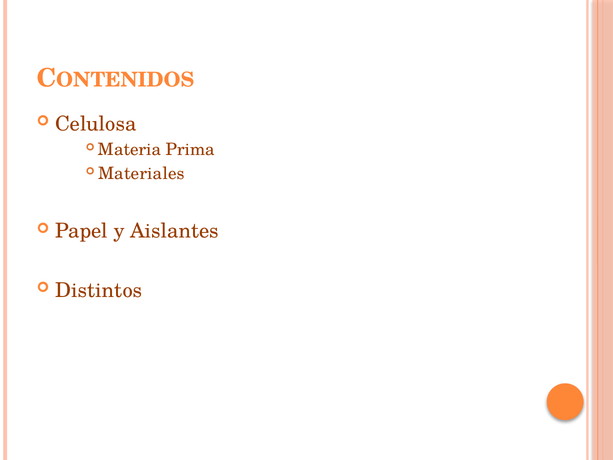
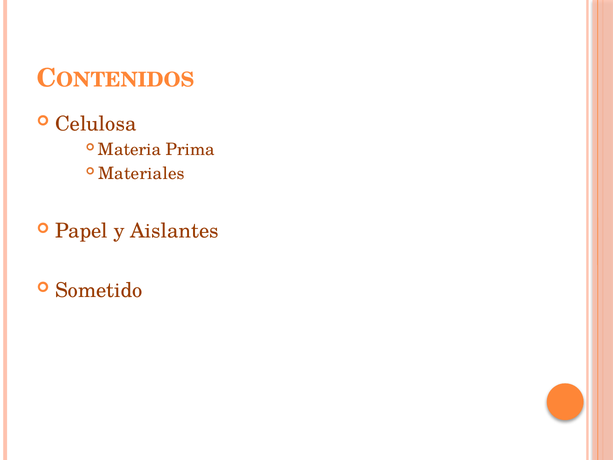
Distintos: Distintos -> Sometido
